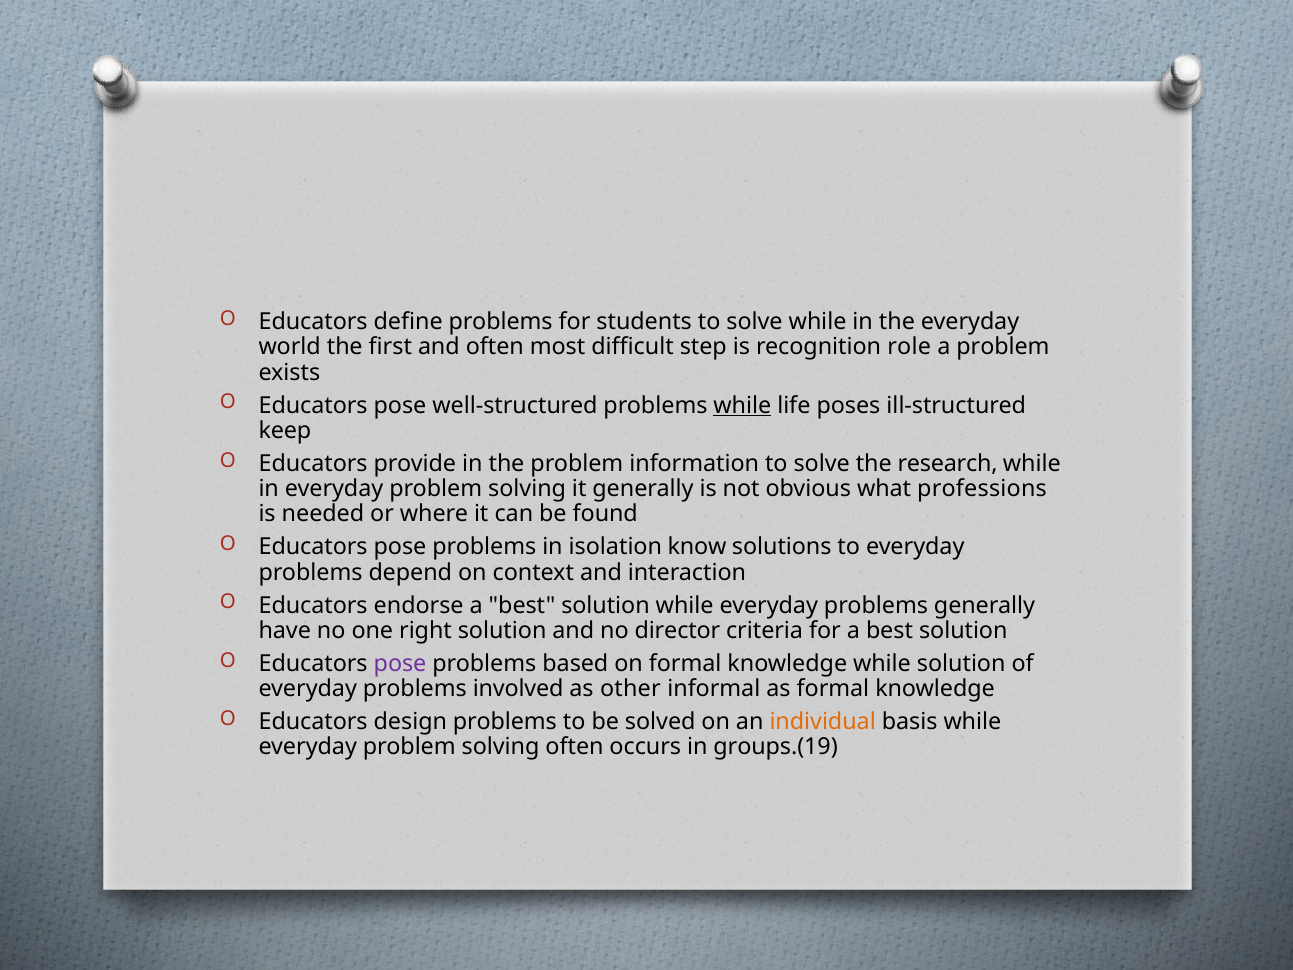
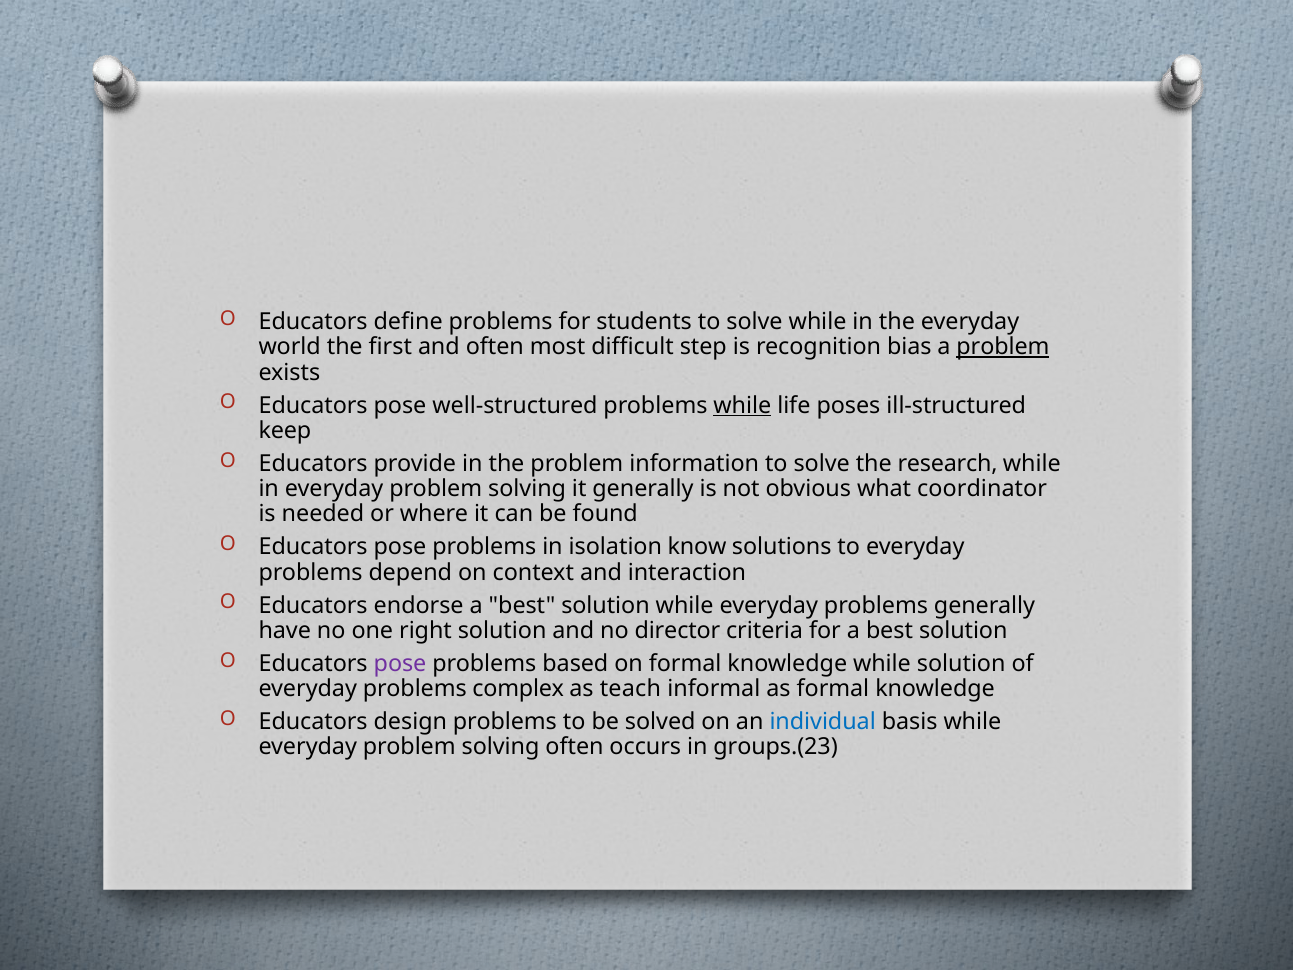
role: role -> bias
problem at (1003, 347) underline: none -> present
professions: professions -> coordinator
involved: involved -> complex
other: other -> teach
individual colour: orange -> blue
groups.(19: groups.(19 -> groups.(23
